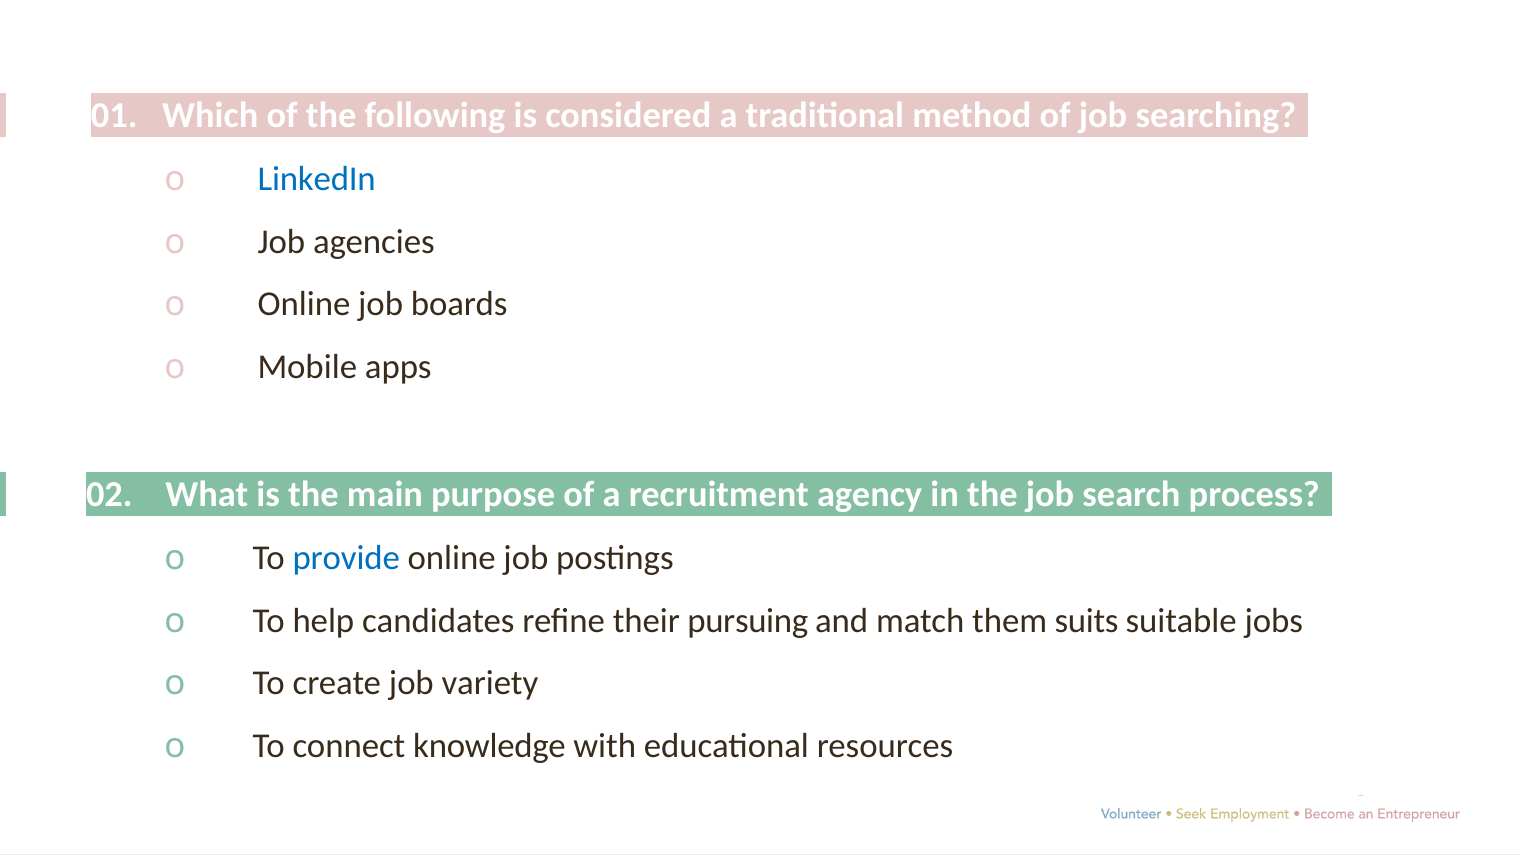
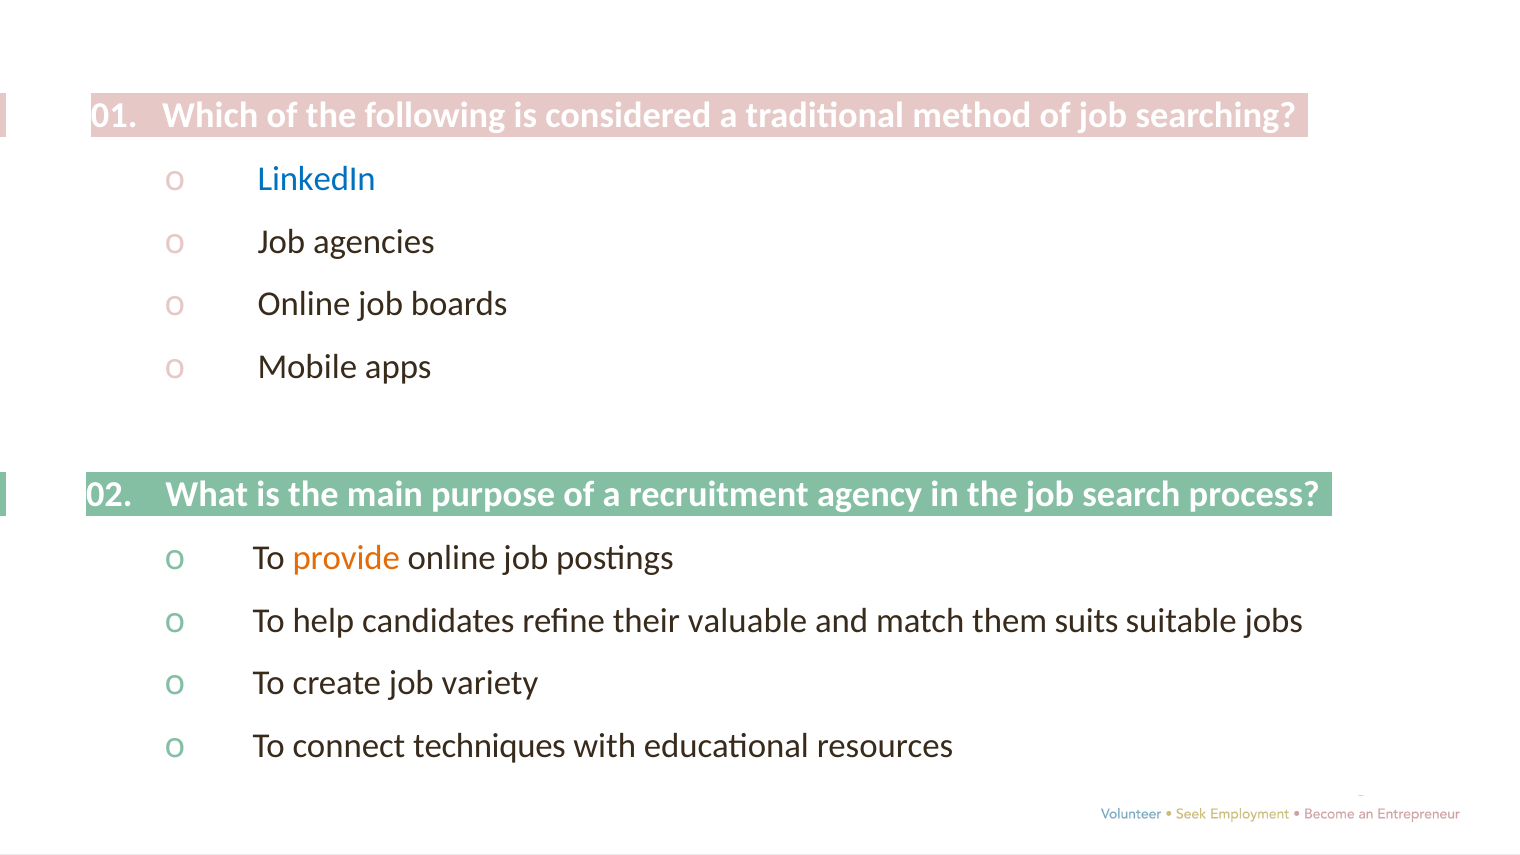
provide colour: blue -> orange
pursuing: pursuing -> valuable
knowledge: knowledge -> techniques
